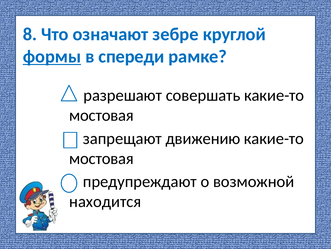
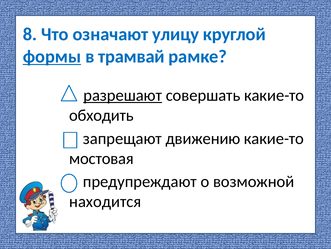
зебре: зебре -> улицу
спереди: спереди -> трамвай
разрешают underline: none -> present
мостовая at (101, 115): мостовая -> обходить
